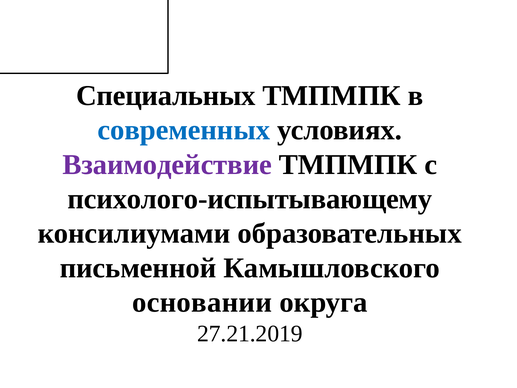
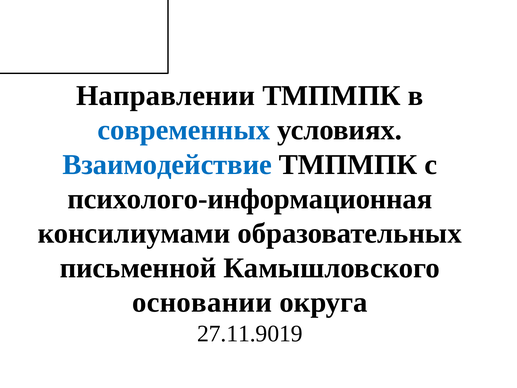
Специальных: Специальных -> Направлении
Взаимодействие colour: purple -> blue
психолого-испытывающему: психолого-испытывающему -> психолого-информационная
27.21.2019: 27.21.2019 -> 27.11.9019
